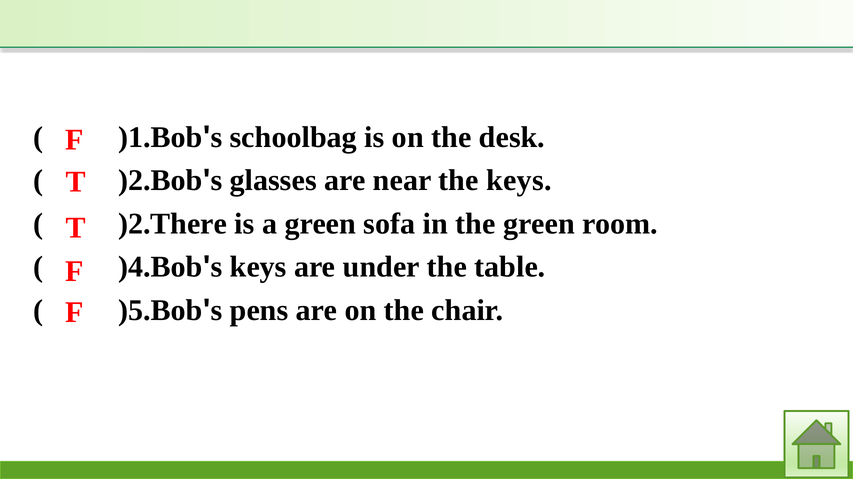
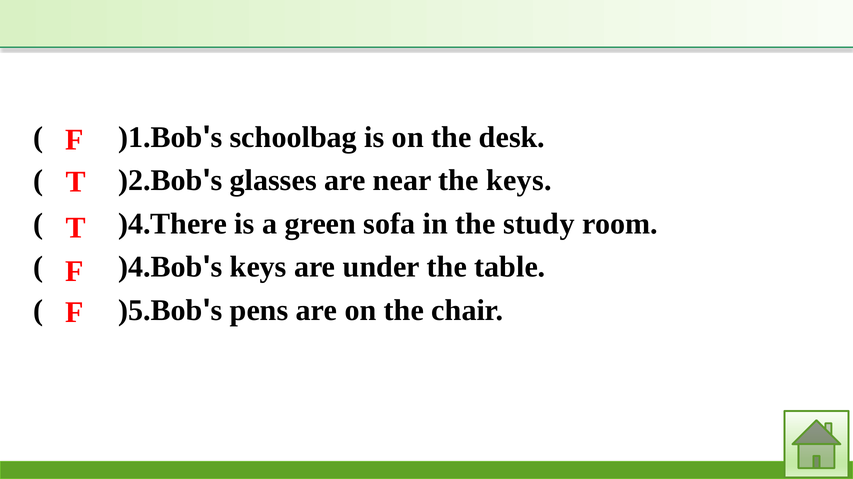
)2.There: )2.There -> )4.There
the green: green -> study
